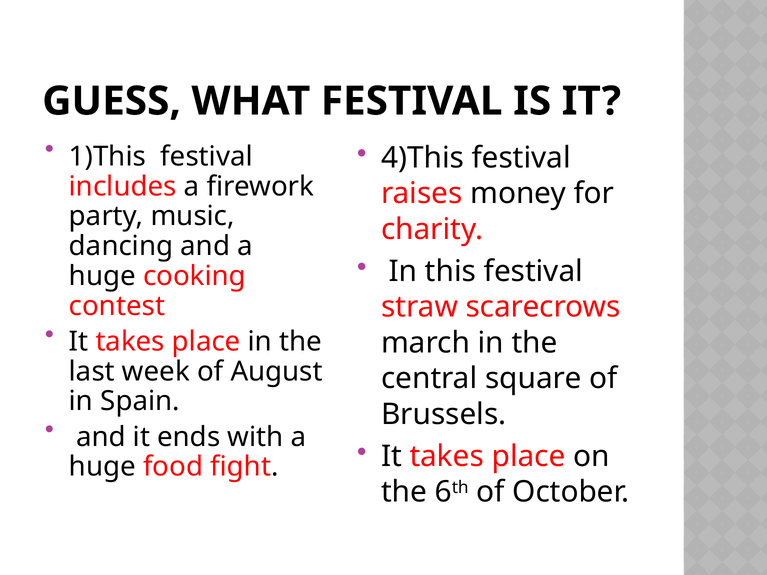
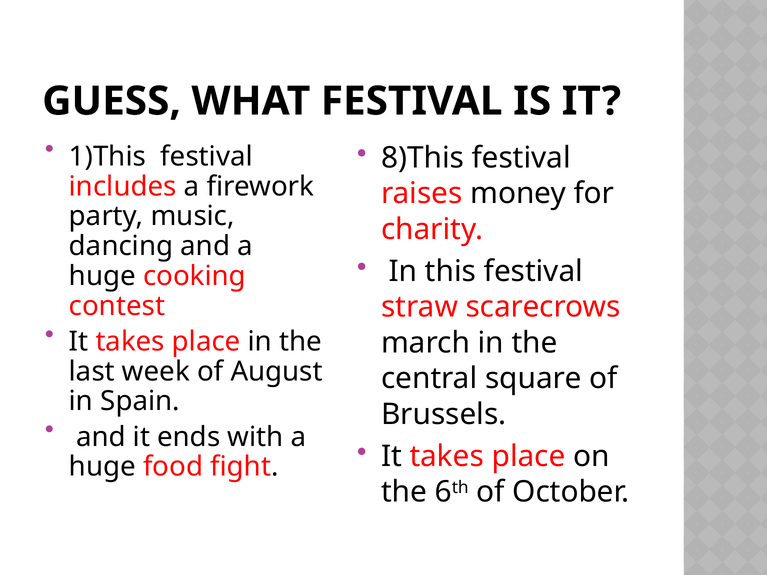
4)This: 4)This -> 8)This
